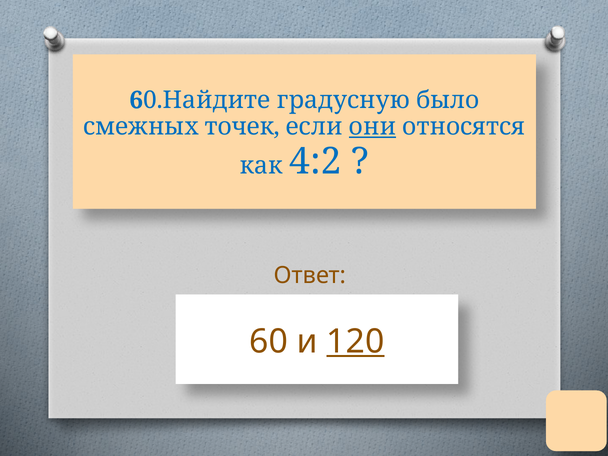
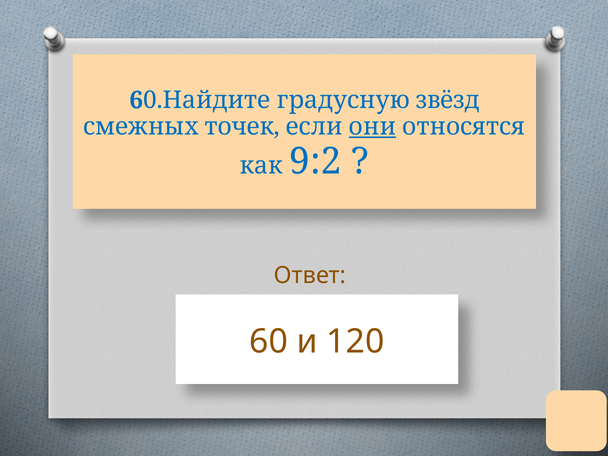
было: было -> звёзд
4:2: 4:2 -> 9:2
120 underline: present -> none
